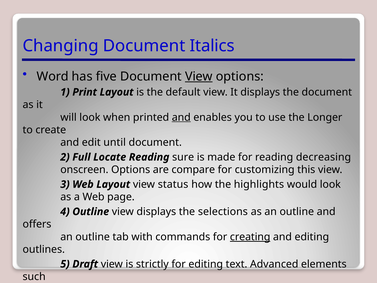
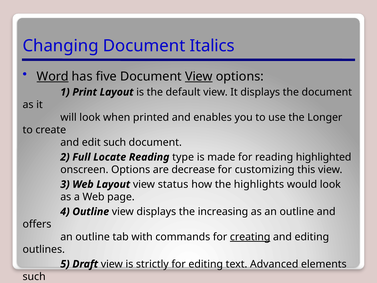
Word underline: none -> present
and at (181, 117) underline: present -> none
edit until: until -> such
sure: sure -> type
decreasing: decreasing -> highlighted
compare: compare -> decrease
selections: selections -> increasing
